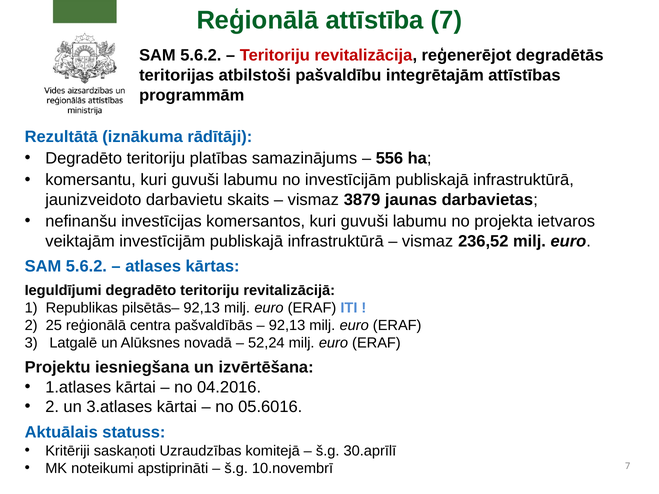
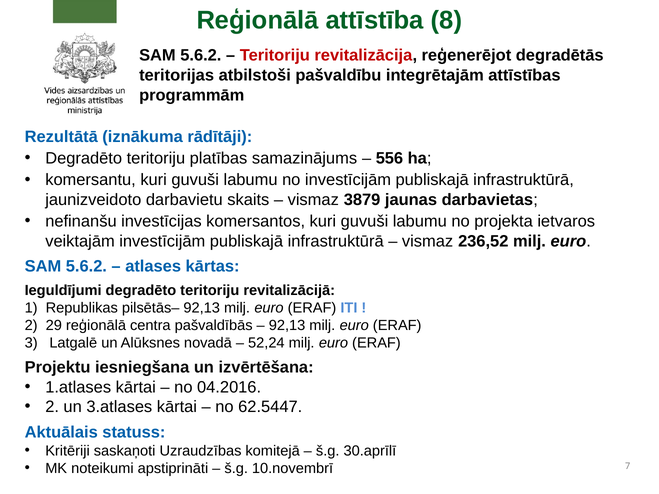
attīstība 7: 7 -> 8
25: 25 -> 29
05.6016: 05.6016 -> 62.5447
